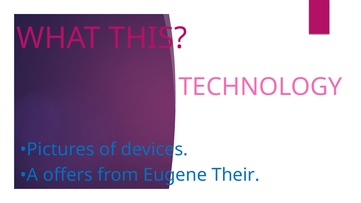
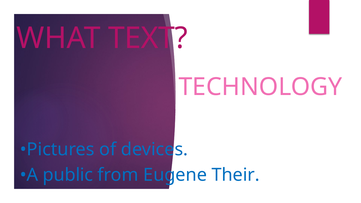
THIS: THIS -> TEXT
offers: offers -> public
